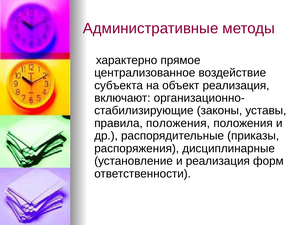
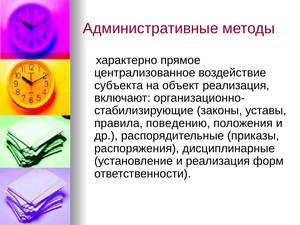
правила положения: положения -> поведению
